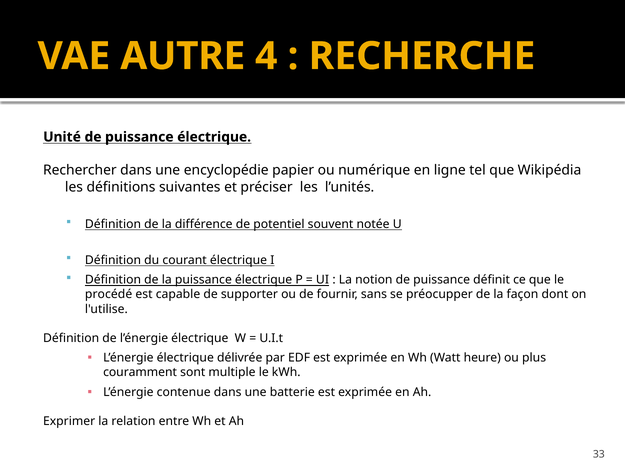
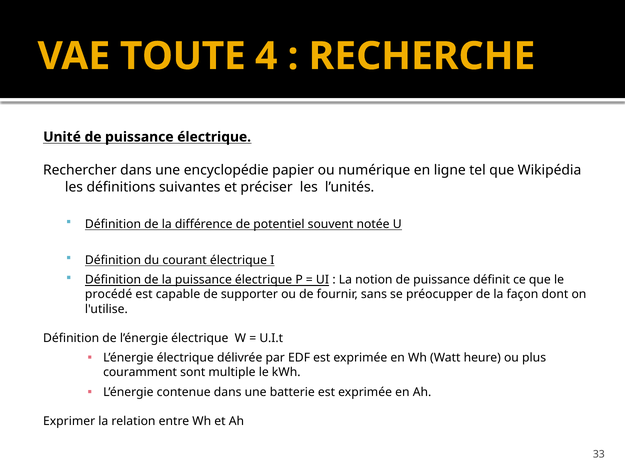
AUTRE: AUTRE -> TOUTE
